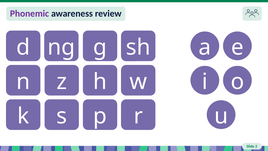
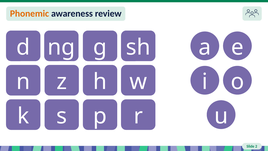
Phonemic colour: purple -> orange
